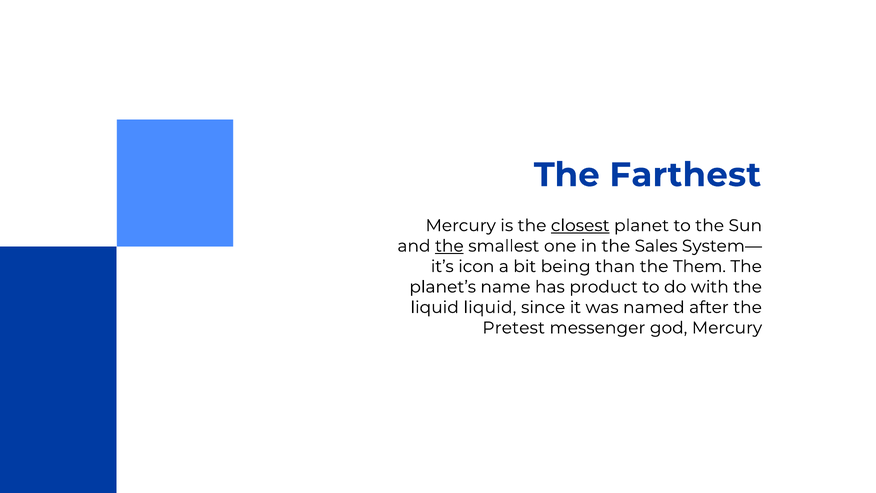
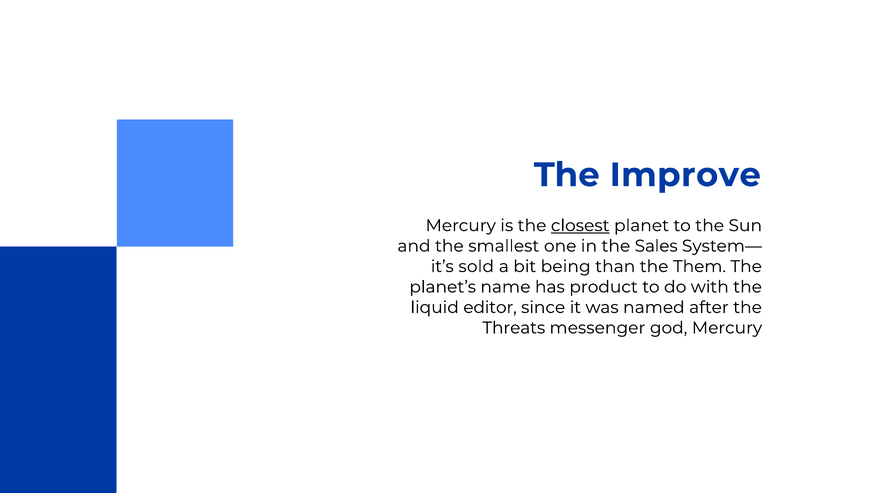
Farthest: Farthest -> Improve
the at (449, 246) underline: present -> none
icon: icon -> sold
liquid liquid: liquid -> editor
Pretest: Pretest -> Threats
